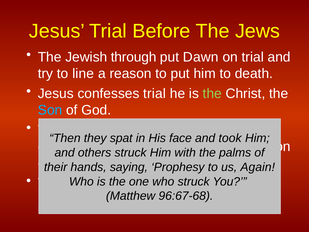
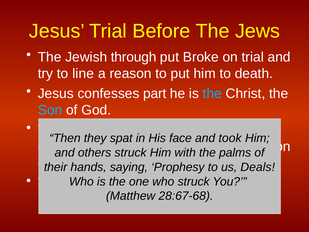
Dawn: Dawn -> Broke
confesses trial: trial -> part
the at (212, 93) colour: light green -> light blue
Again: Again -> Deals
96:67-68: 96:67-68 -> 28:67-68
